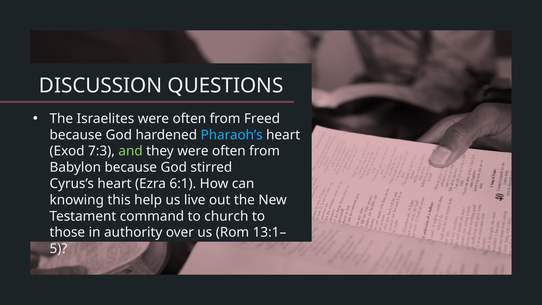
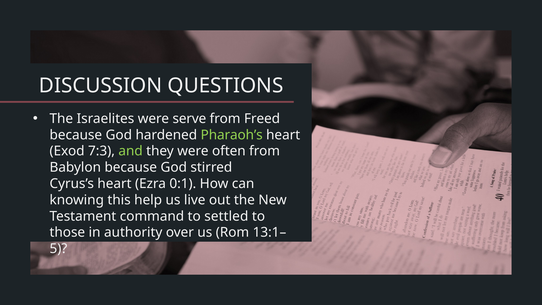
Israelites were often: often -> serve
Pharaoh’s colour: light blue -> light green
6:1: 6:1 -> 0:1
church: church -> settled
